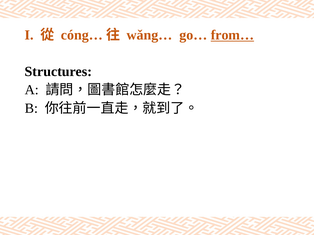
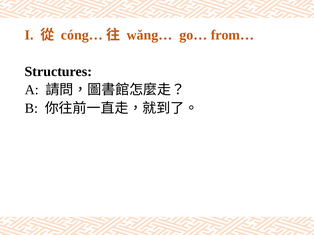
from… underline: present -> none
